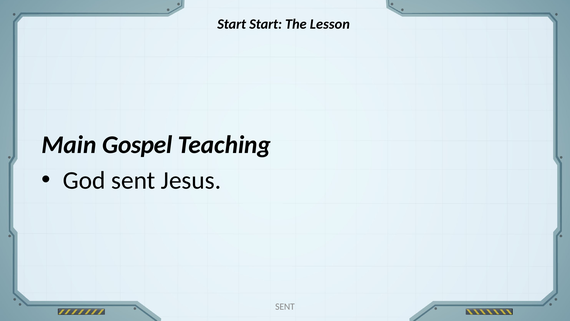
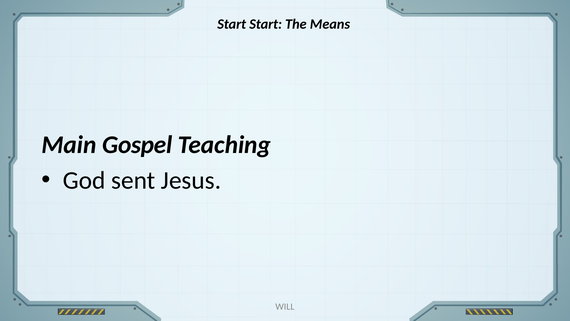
Lesson: Lesson -> Means
SENT at (285, 306): SENT -> WILL
